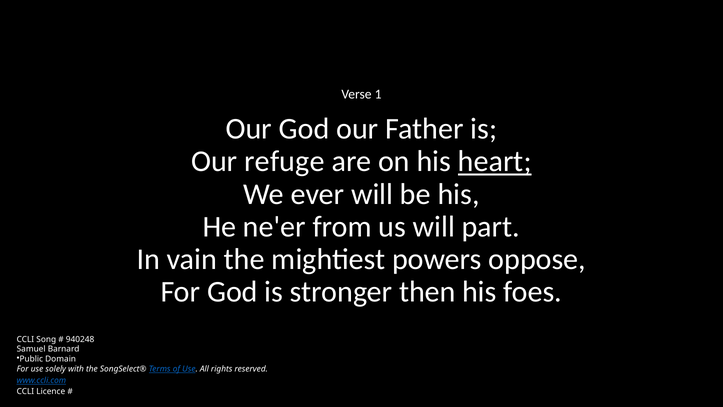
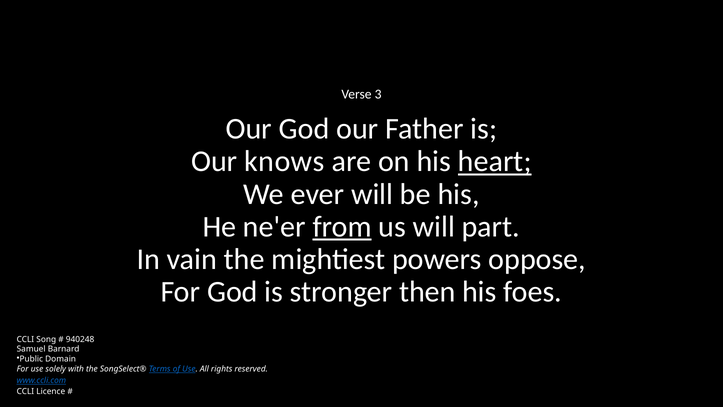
1: 1 -> 3
refuge: refuge -> knows
from underline: none -> present
